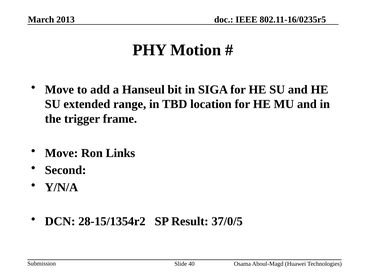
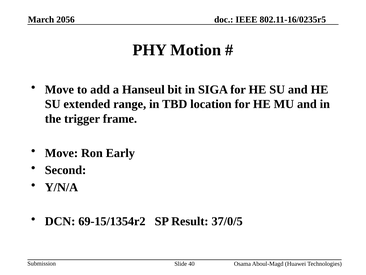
2013: 2013 -> 2056
Links: Links -> Early
28-15/1354r2: 28-15/1354r2 -> 69-15/1354r2
